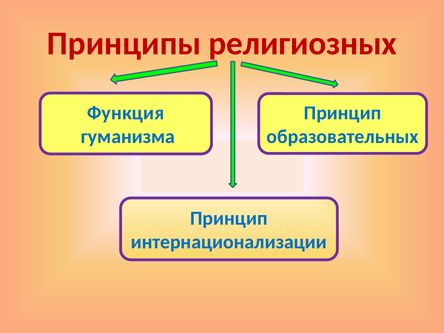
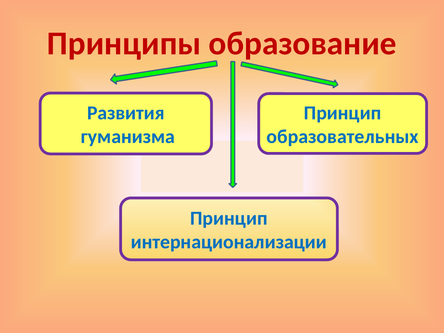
религиозных: религиозных -> образование
Функция: Функция -> Развития
